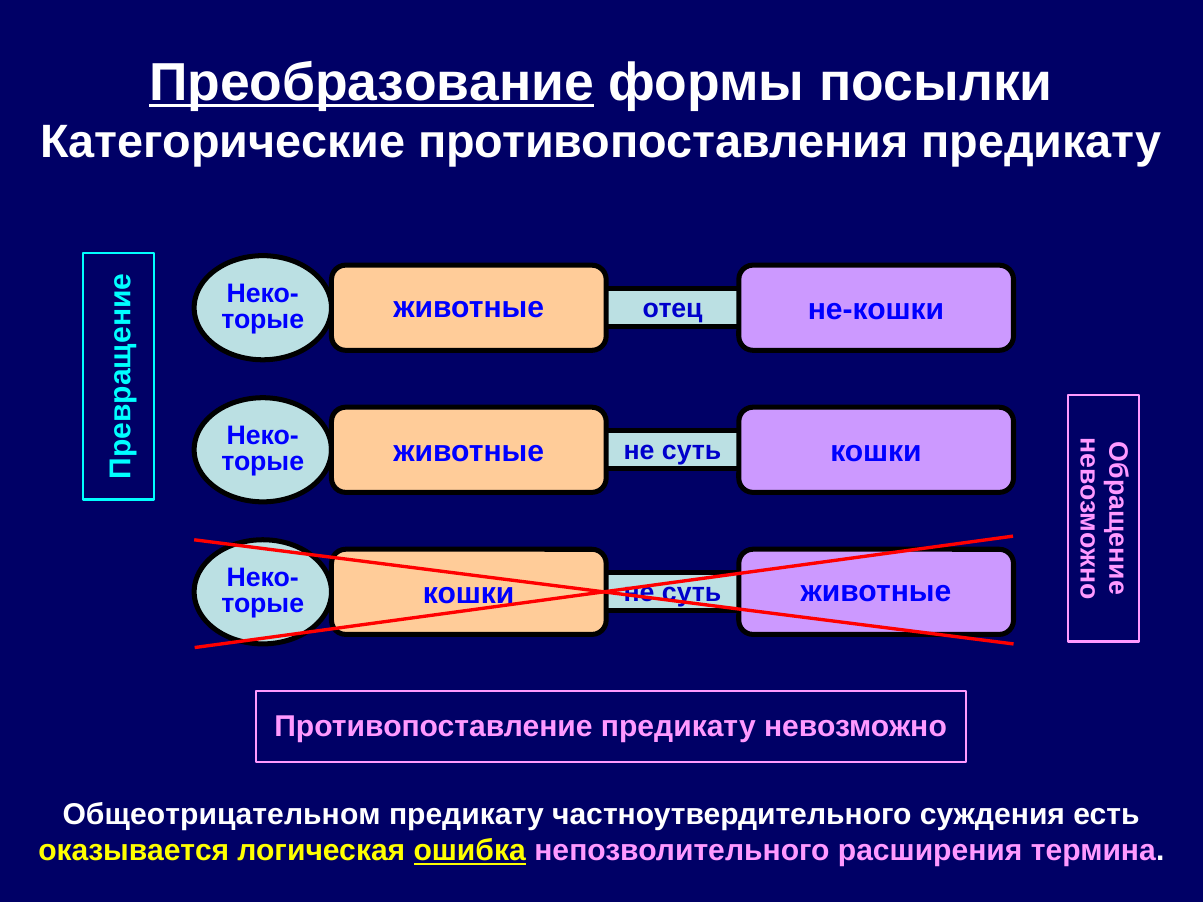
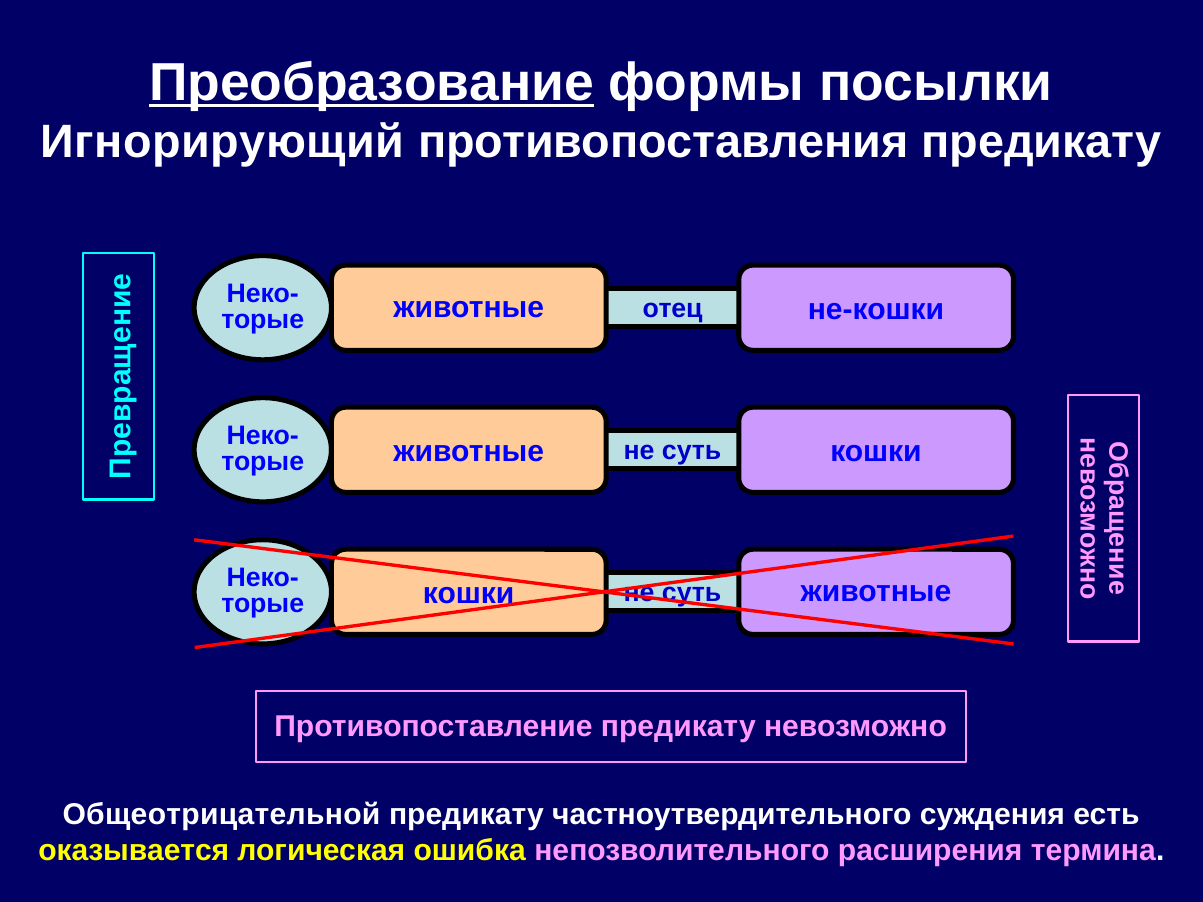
Категорические: Категорические -> Игнорирующий
Общеотрицательном: Общеотрицательном -> Общеотрицательной
ошибка underline: present -> none
